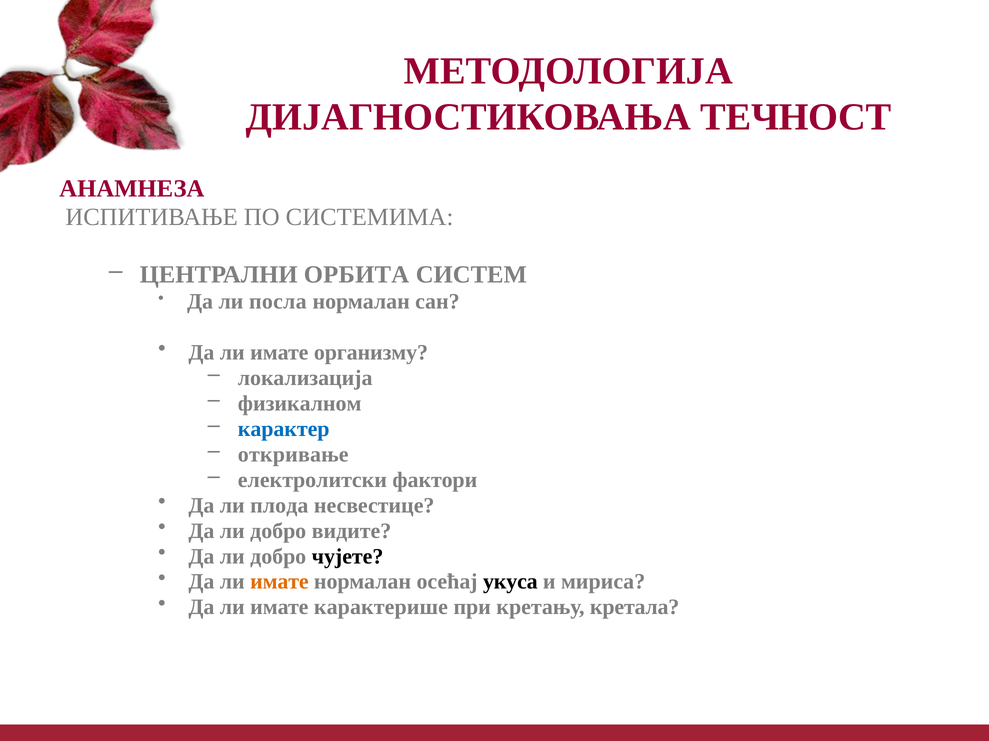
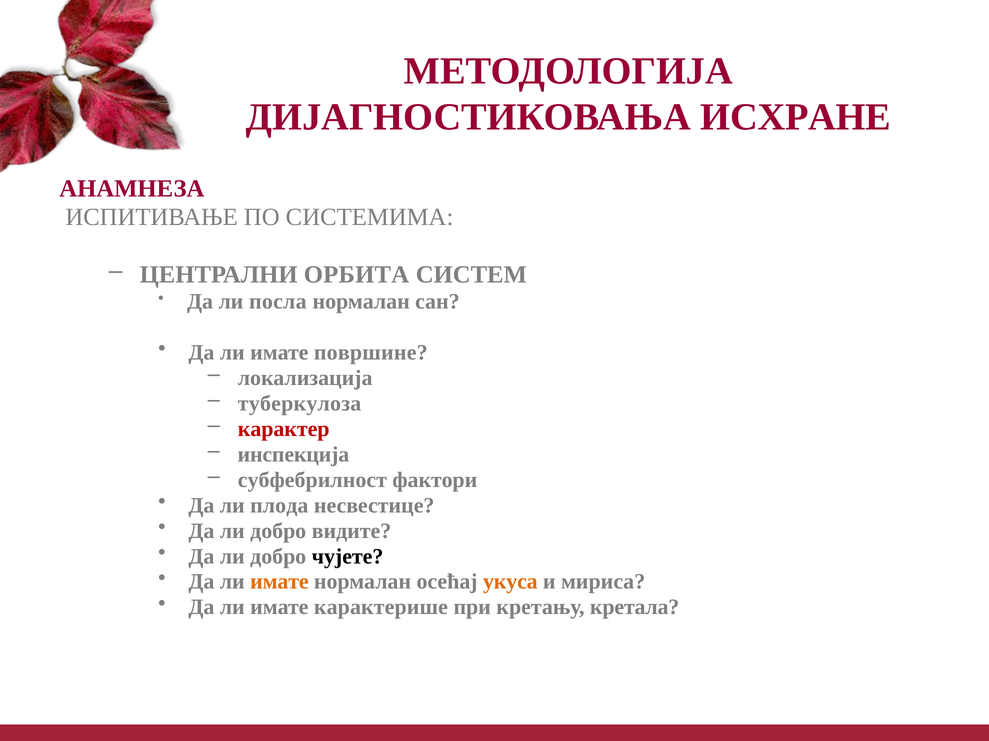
ТЕЧНОСТ: ТЕЧНОСТ -> ИСХРАНЕ
организму: организму -> површине
физикалном: физикалном -> туберкулоза
карактер colour: blue -> red
откривање: откривање -> инспекција
електролитски: електролитски -> субфебрилност
укуса colour: black -> orange
